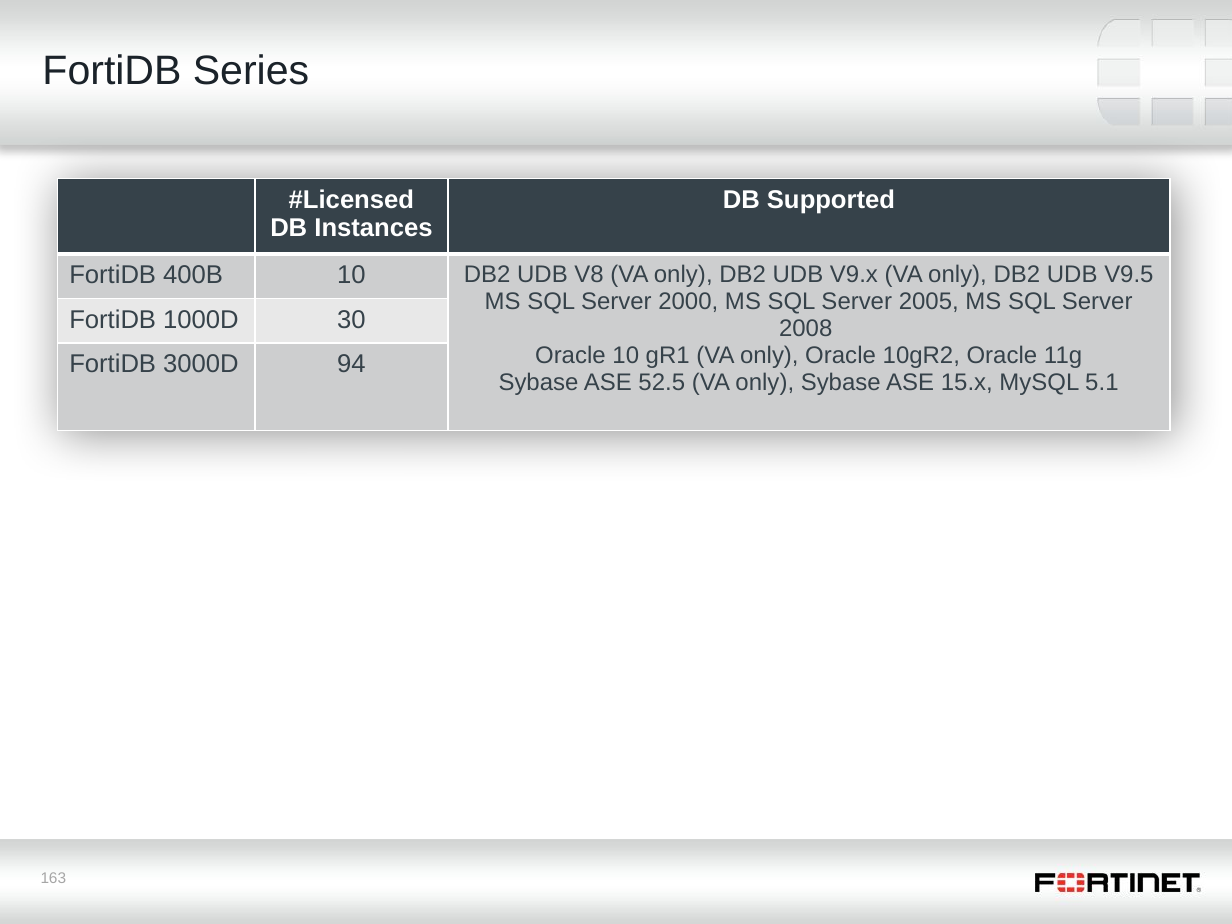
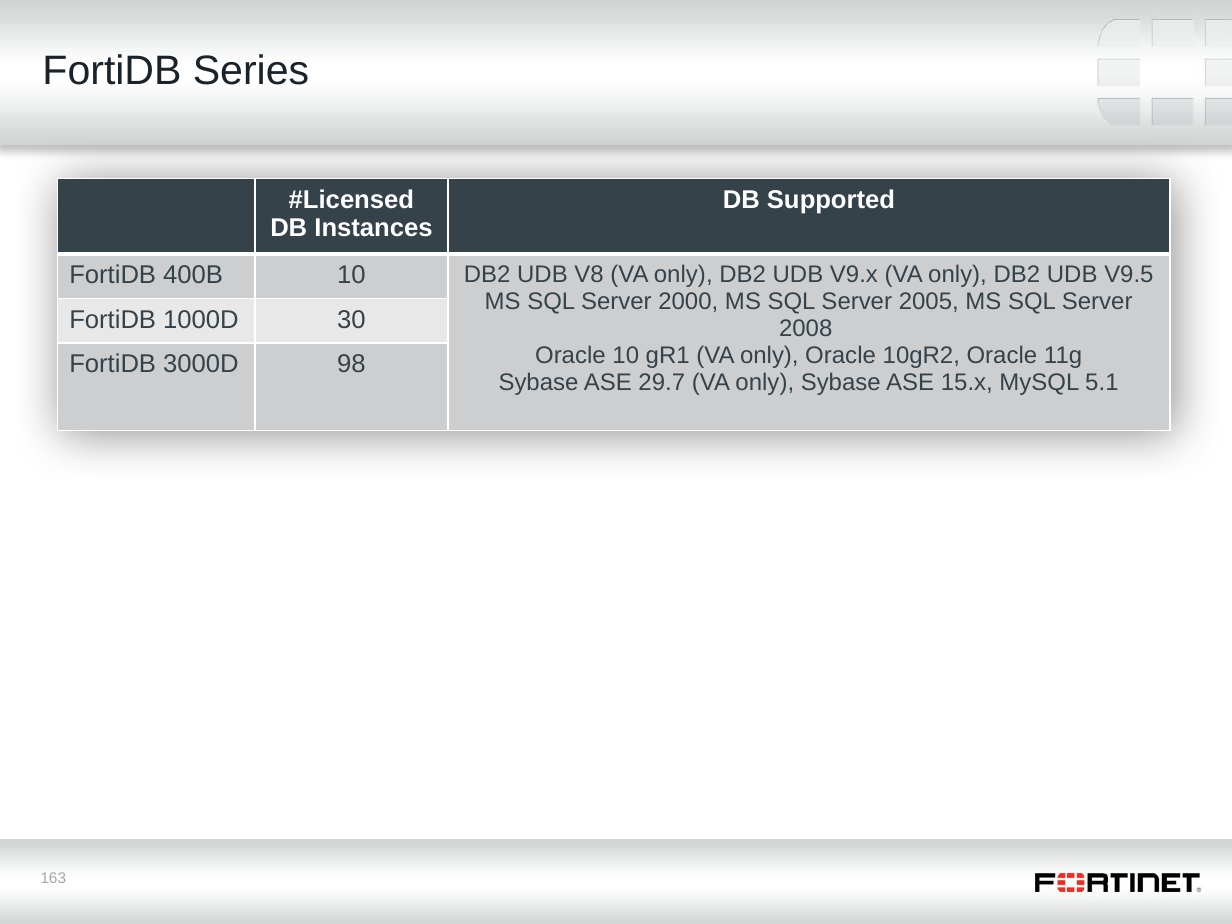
94: 94 -> 98
52.5: 52.5 -> 29.7
